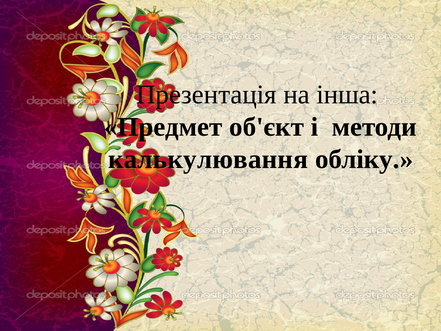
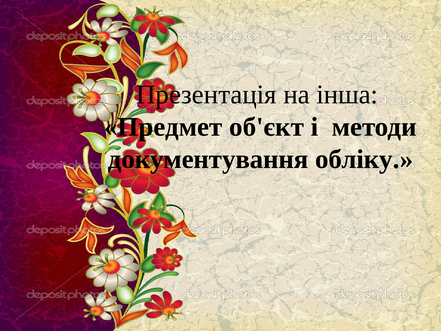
калькулювання: калькулювання -> документування
